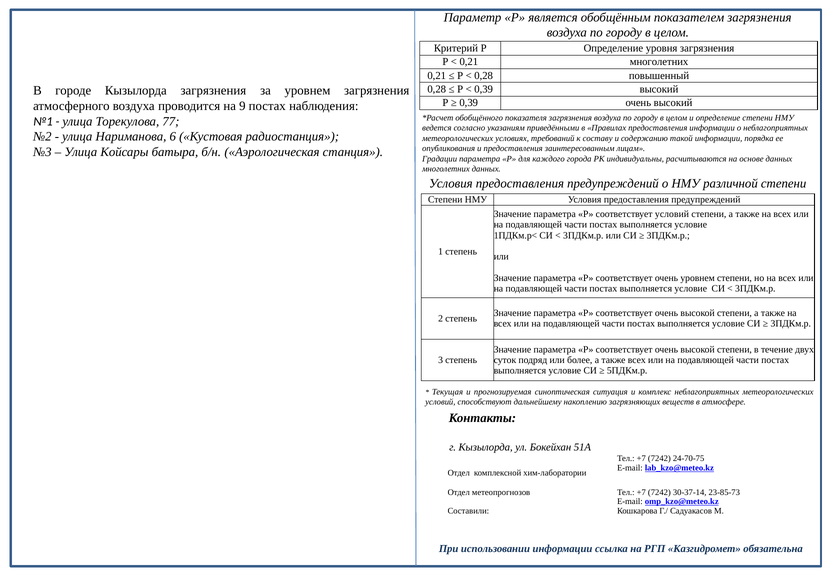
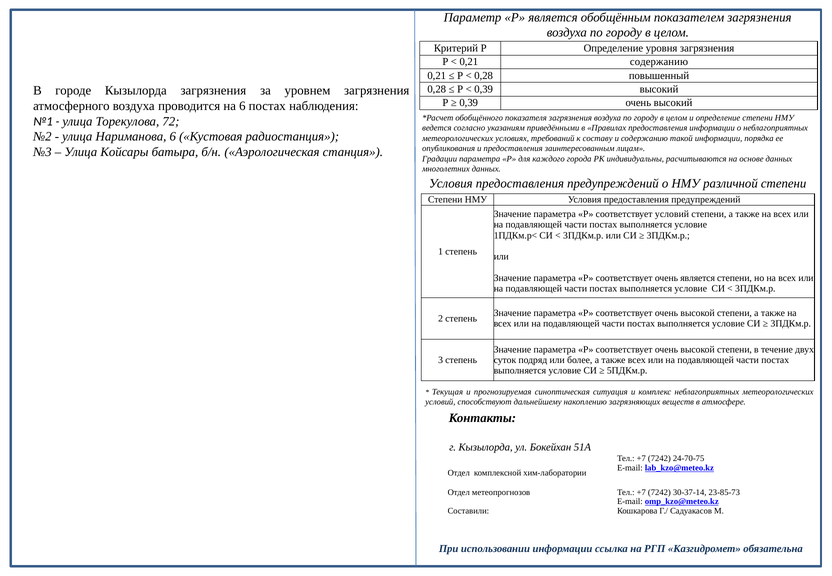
0,21 многолетних: многолетних -> содержанию
на 9: 9 -> 6
77: 77 -> 72
очень уровнем: уровнем -> является
